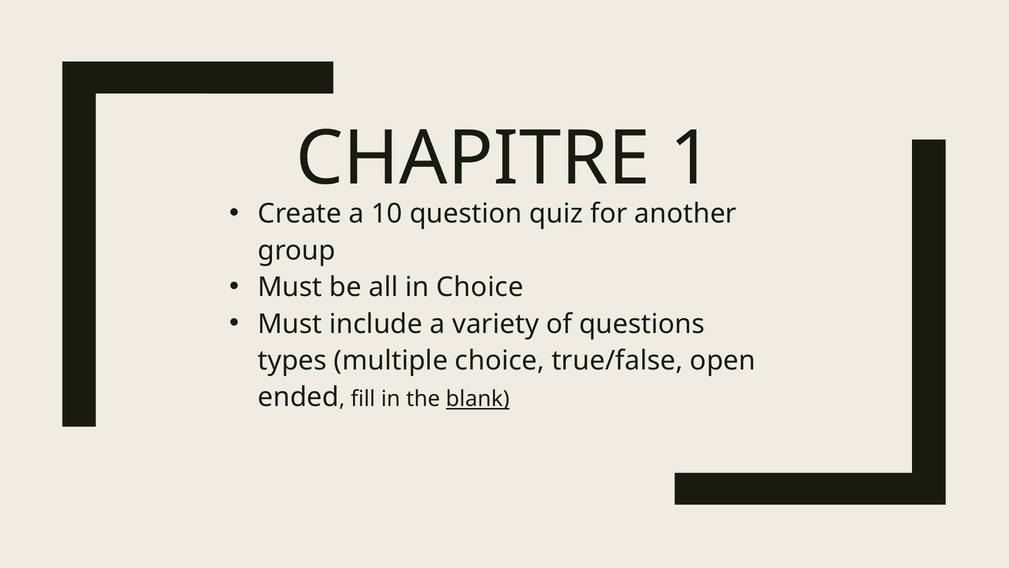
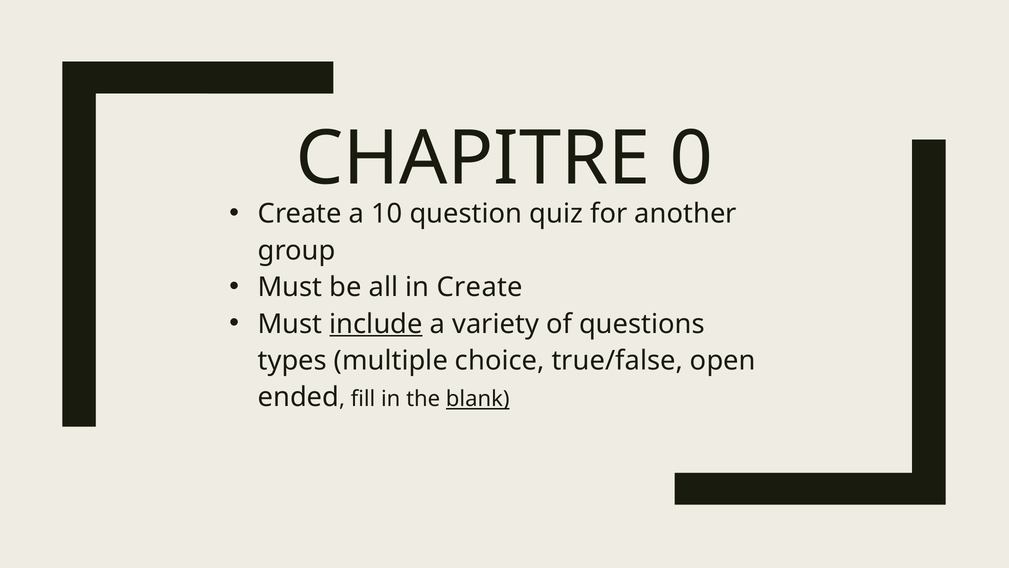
1: 1 -> 0
in Choice: Choice -> Create
include underline: none -> present
